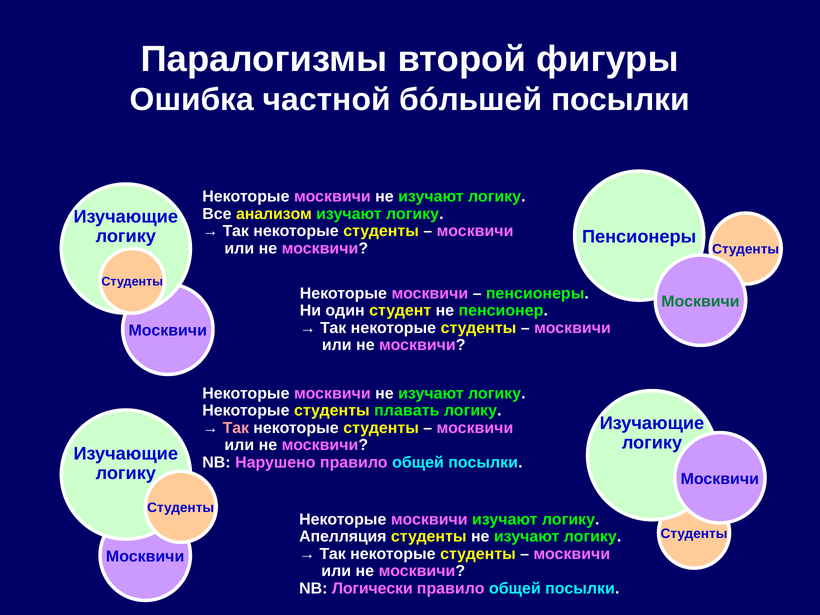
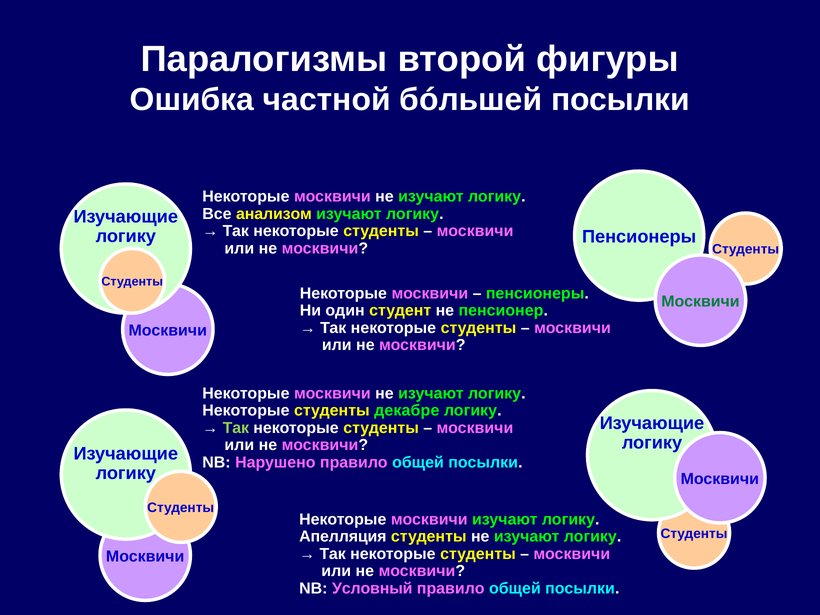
плавать: плавать -> декабре
Так at (236, 428) colour: pink -> light green
Логически: Логически -> Условный
